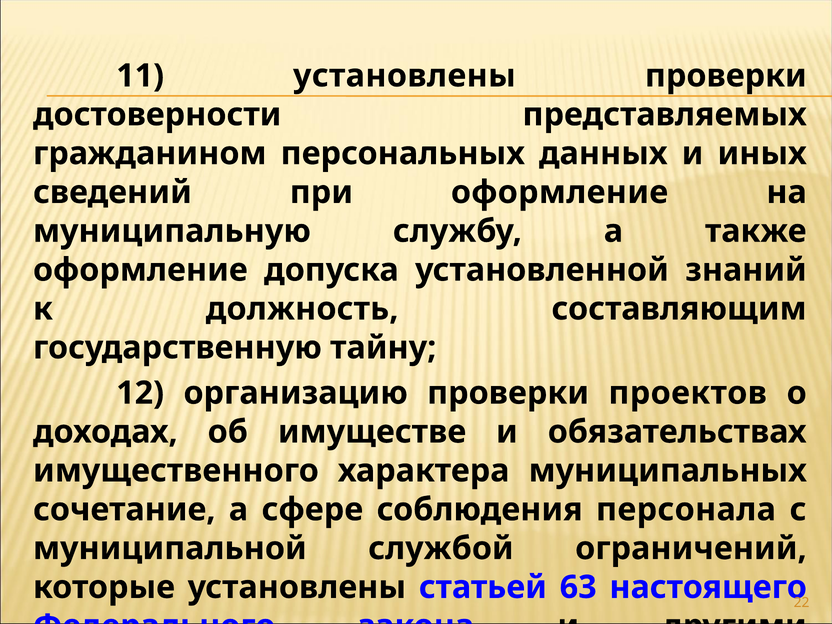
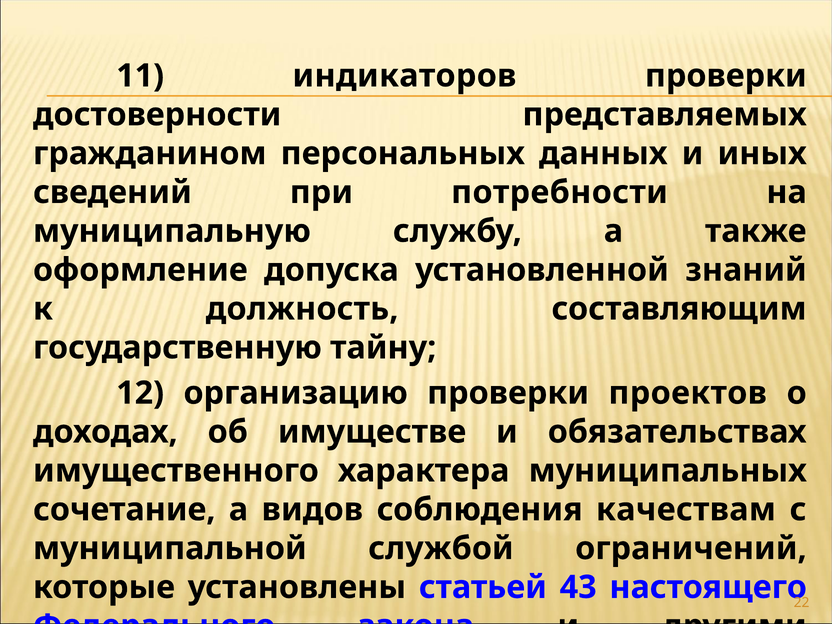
11 установлены: установлены -> индикаторов
при оформление: оформление -> потребности
сфере: сфере -> видов
персонала: персонала -> качествам
63: 63 -> 43
